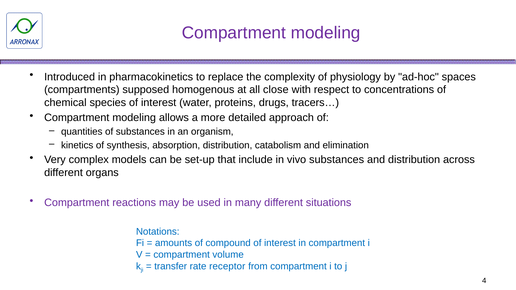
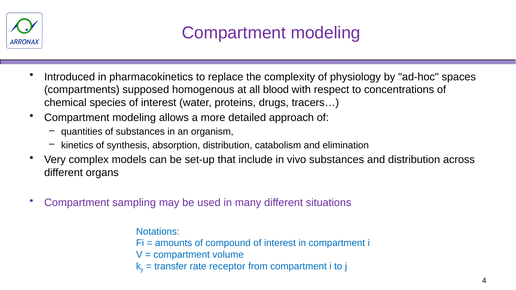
close: close -> blood
reactions: reactions -> sampling
